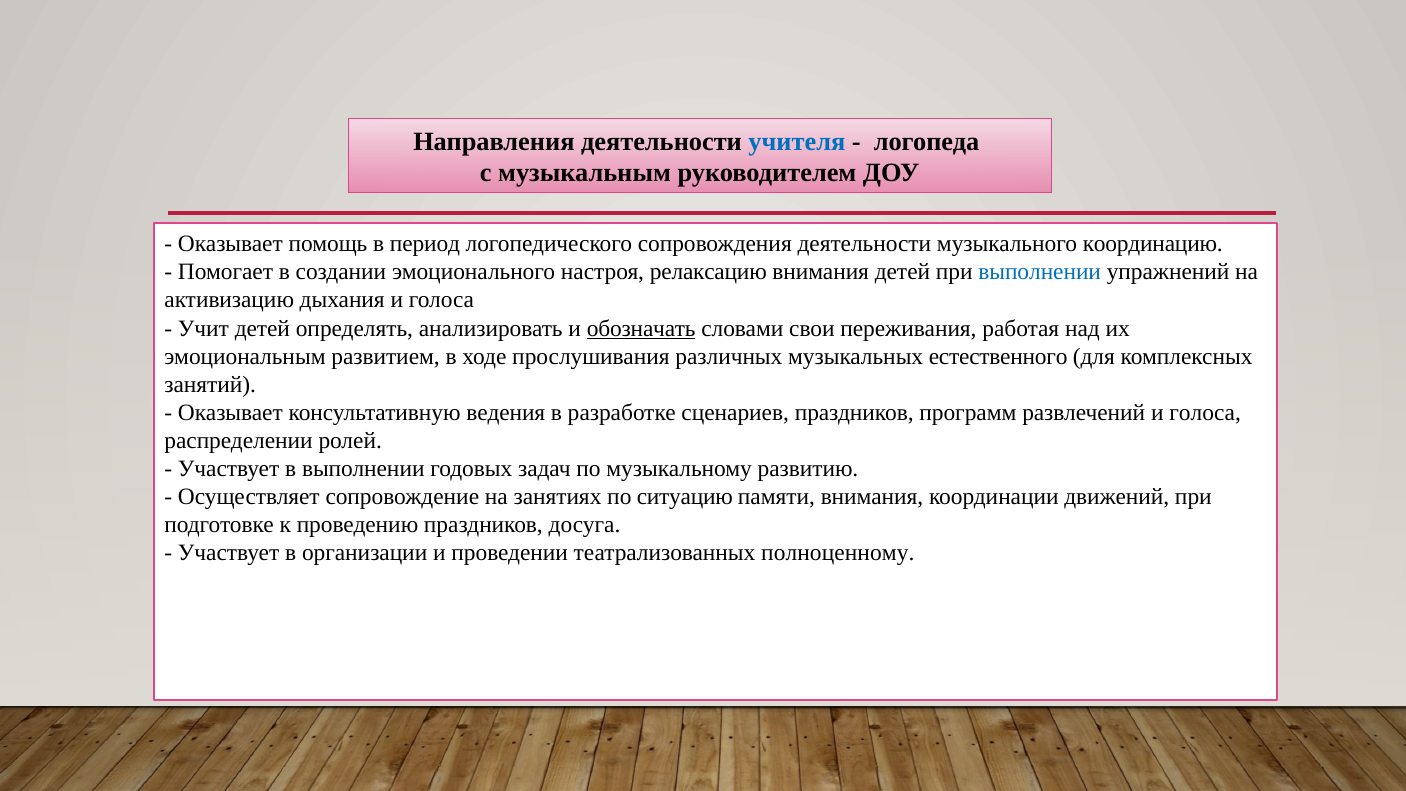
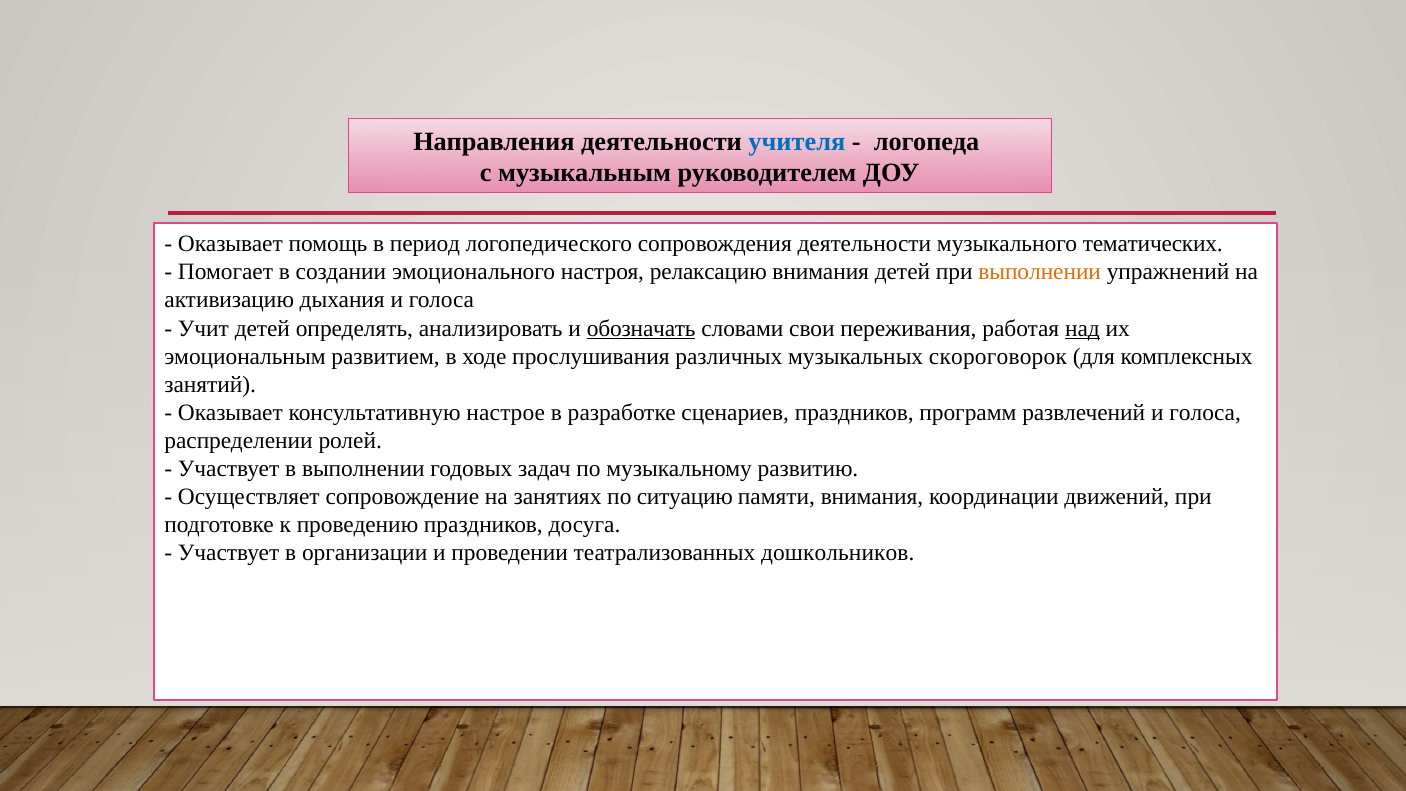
координацию: координацию -> тематических
выполнении at (1040, 272) colour: blue -> orange
над underline: none -> present
естественного: естественного -> скороговорок
ведения: ведения -> настрое
полноценному: полноценному -> дошкольников
